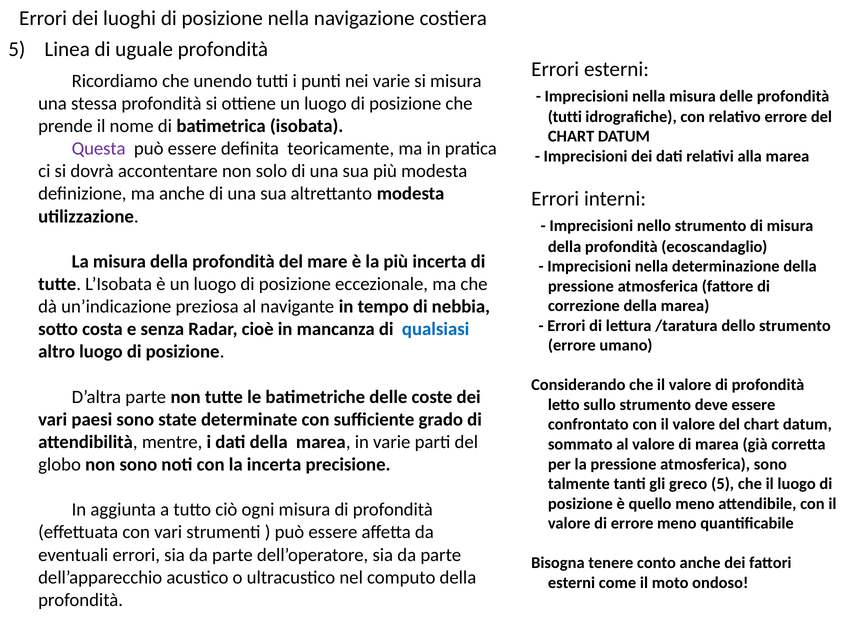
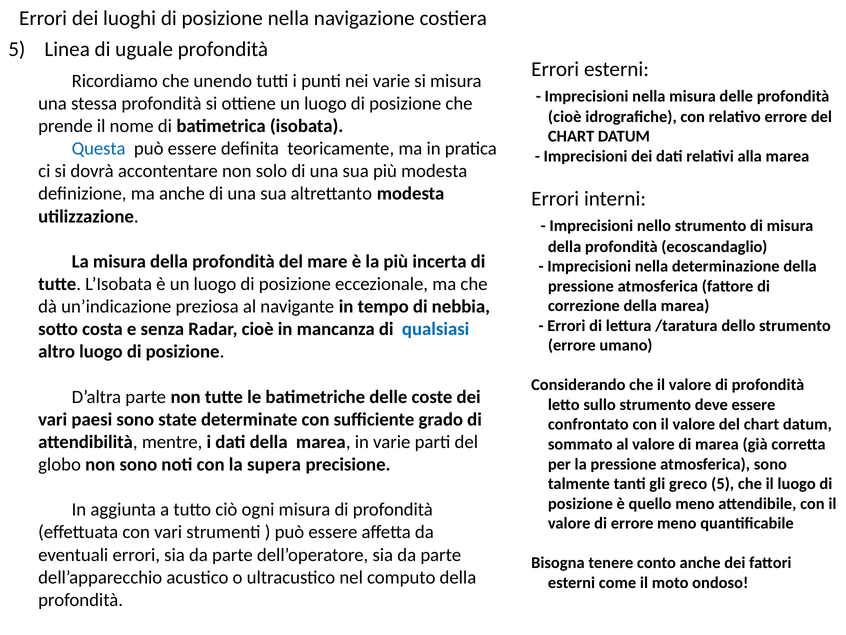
tutti at (565, 117): tutti -> cioè
Questa colour: purple -> blue
la incerta: incerta -> supera
